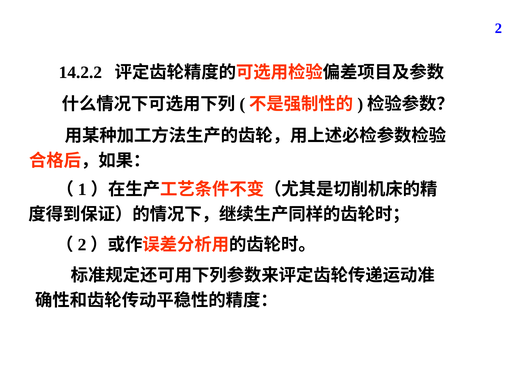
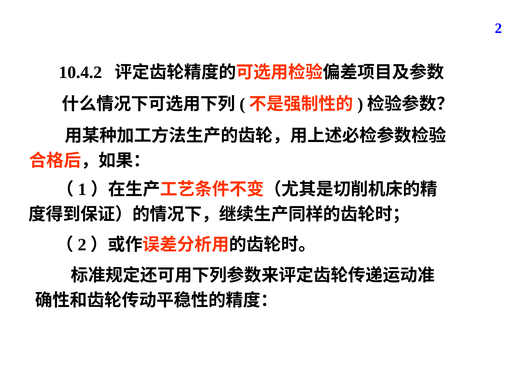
14.2.2: 14.2.2 -> 10.4.2
